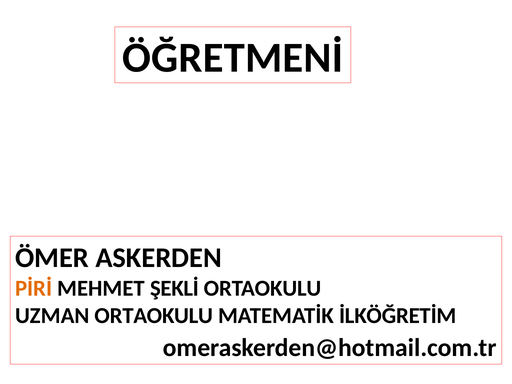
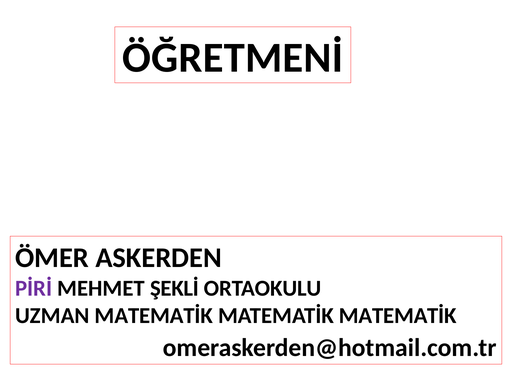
PİRİ colour: orange -> purple
UZMAN ORTAOKULU: ORTAOKULU -> MATEMATİK
İLKÖĞRETİM at (398, 316): İLKÖĞRETİM -> MATEMATİK
